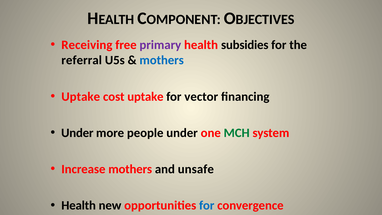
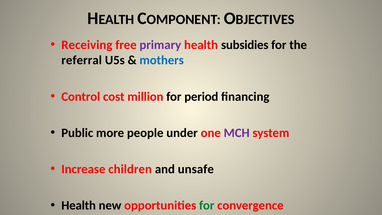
Uptake at (81, 97): Uptake -> Control
cost uptake: uptake -> million
vector: vector -> period
Under at (77, 133): Under -> Public
MCH colour: green -> purple
Increase mothers: mothers -> children
for at (207, 205) colour: blue -> green
